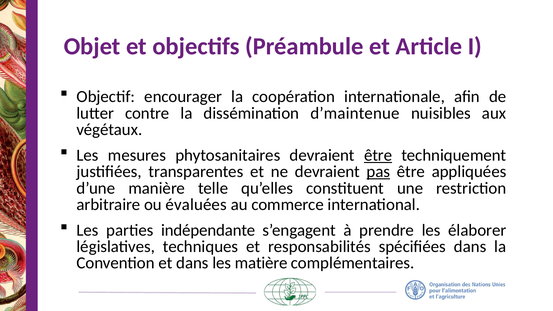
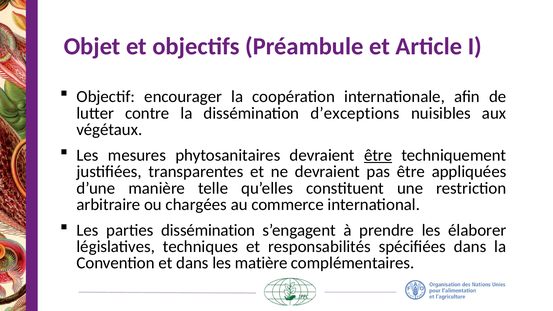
d’maintenue: d’maintenue -> d’exceptions
pas underline: present -> none
évaluées: évaluées -> chargées
parties indépendante: indépendante -> dissémination
